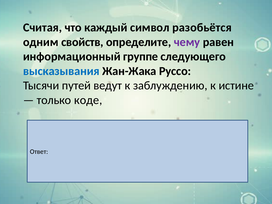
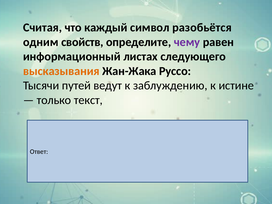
группе: группе -> листах
высказывания colour: blue -> orange
коде: коде -> текст
